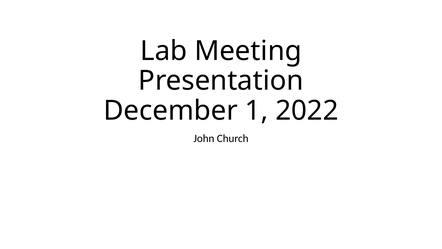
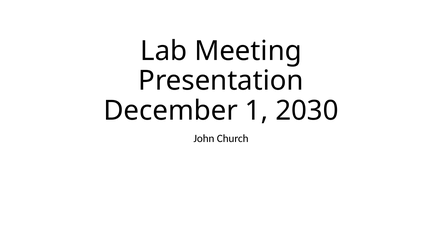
2022: 2022 -> 2030
